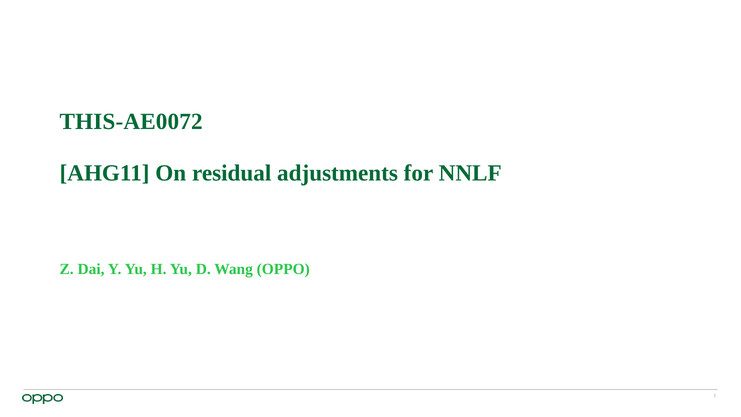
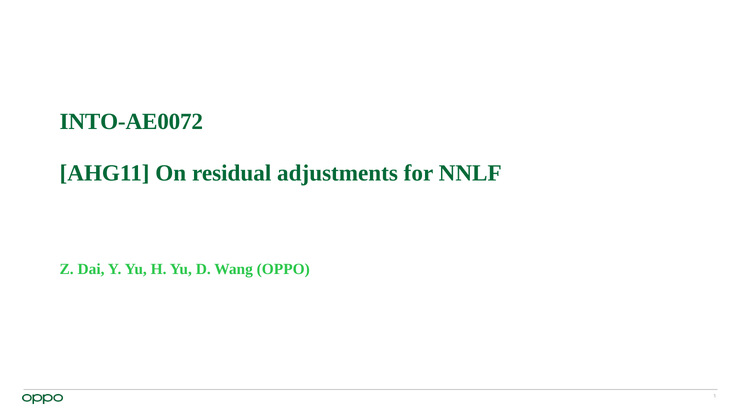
THIS-AE0072: THIS-AE0072 -> INTO-AE0072
